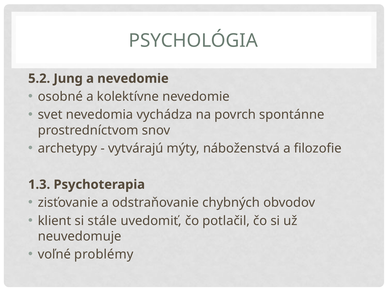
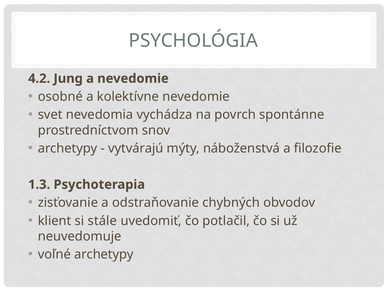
5.2: 5.2 -> 4.2
voľné problémy: problémy -> archetypy
